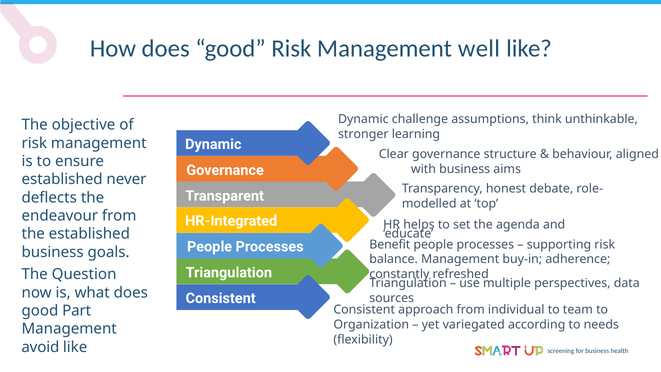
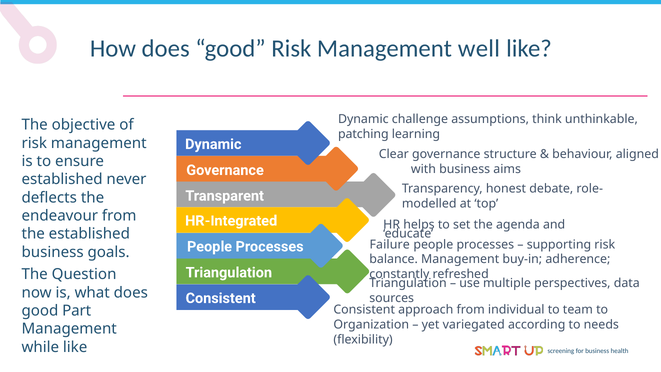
stronger: stronger -> patching
Benefit: Benefit -> Failure
avoid: avoid -> while
